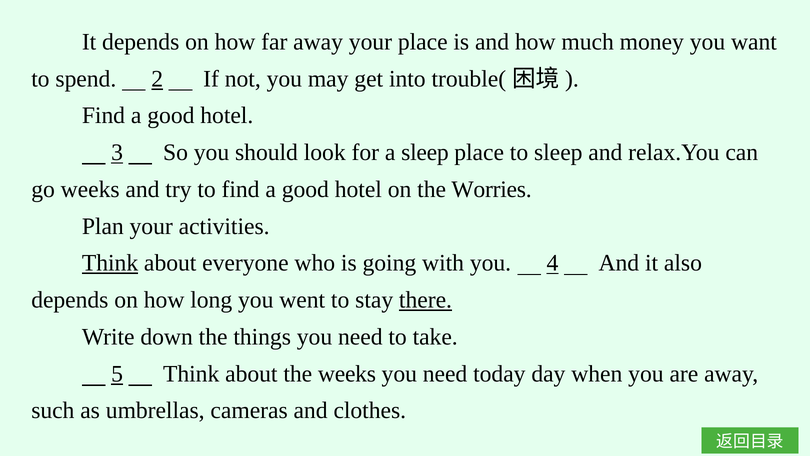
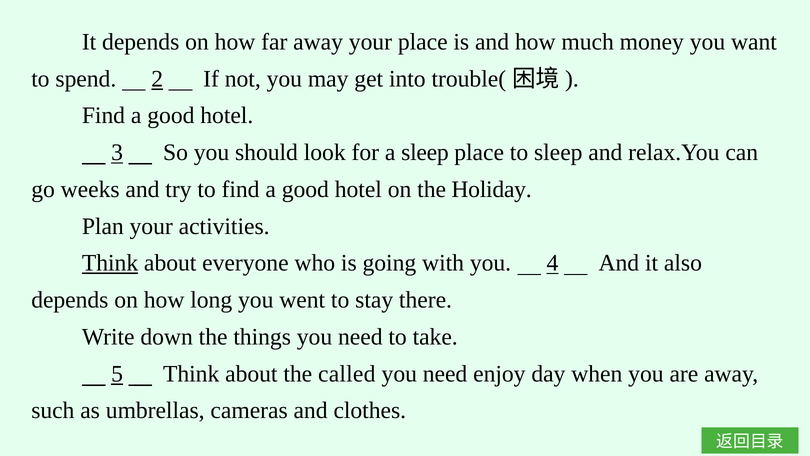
Worries: Worries -> Holiday
there underline: present -> none
the weeks: weeks -> called
today: today -> enjoy
